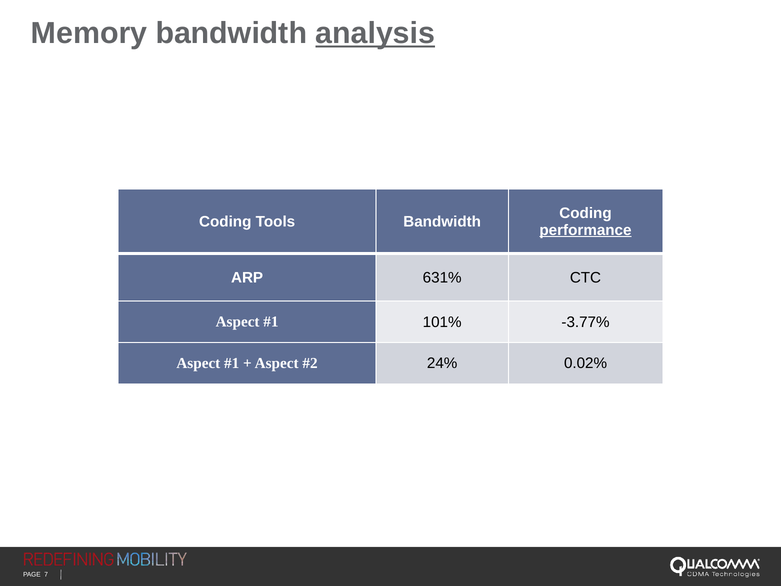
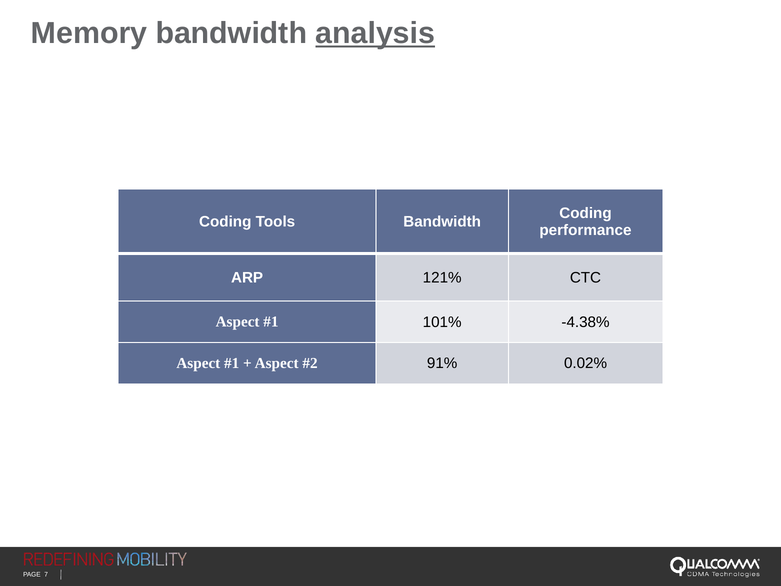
performance underline: present -> none
631%: 631% -> 121%
-3.77%: -3.77% -> -4.38%
24%: 24% -> 91%
